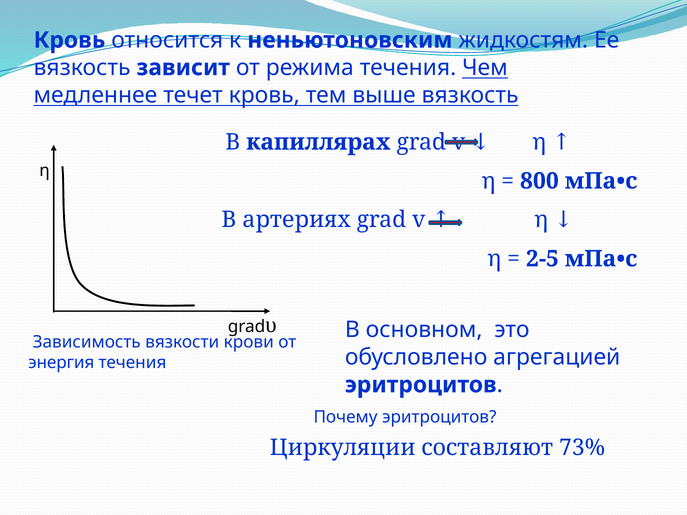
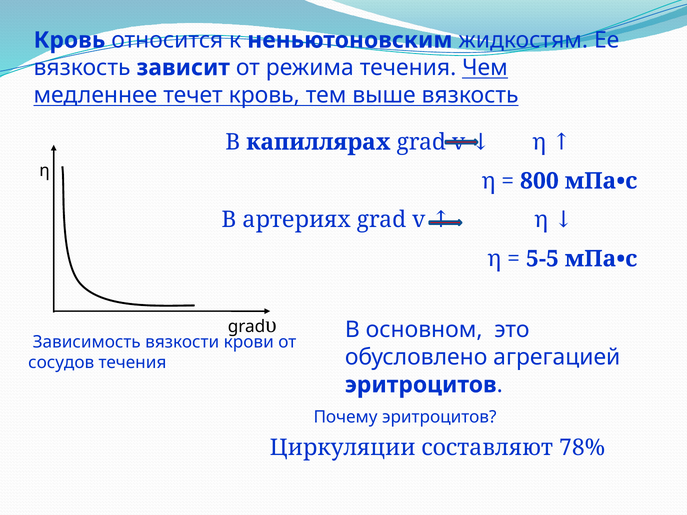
2-5: 2-5 -> 5-5
энергия: энергия -> сосудов
73%: 73% -> 78%
